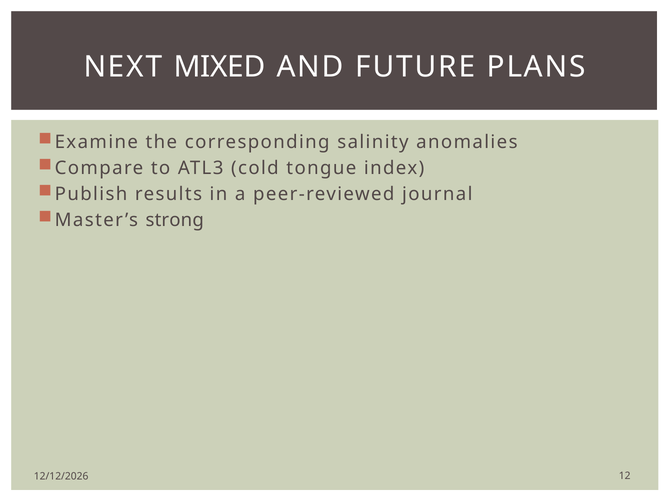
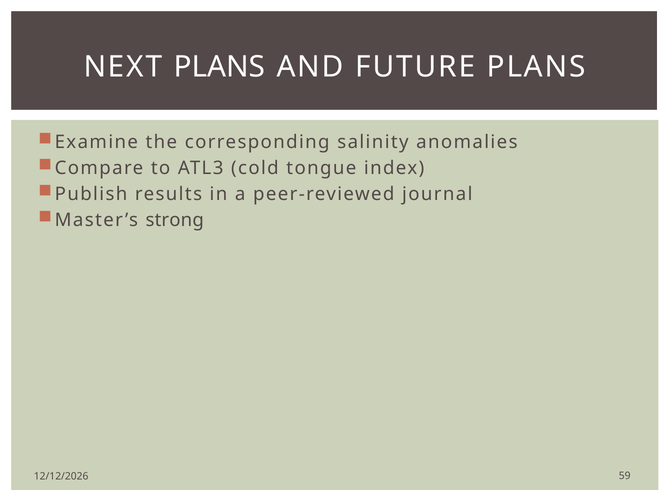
NEXT MIXED: MIXED -> PLANS
12: 12 -> 59
